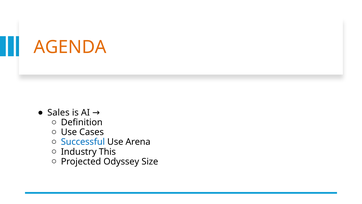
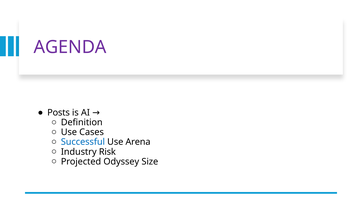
AGENDA colour: orange -> purple
Sales: Sales -> Posts
This: This -> Risk
